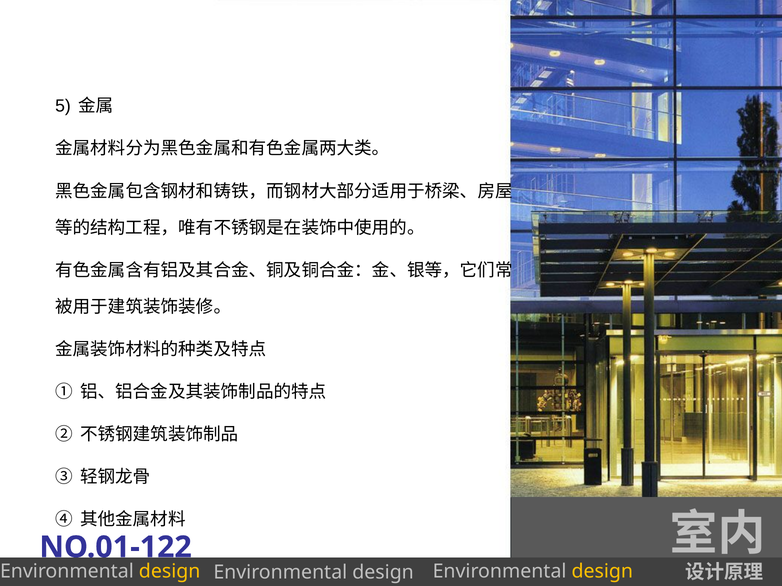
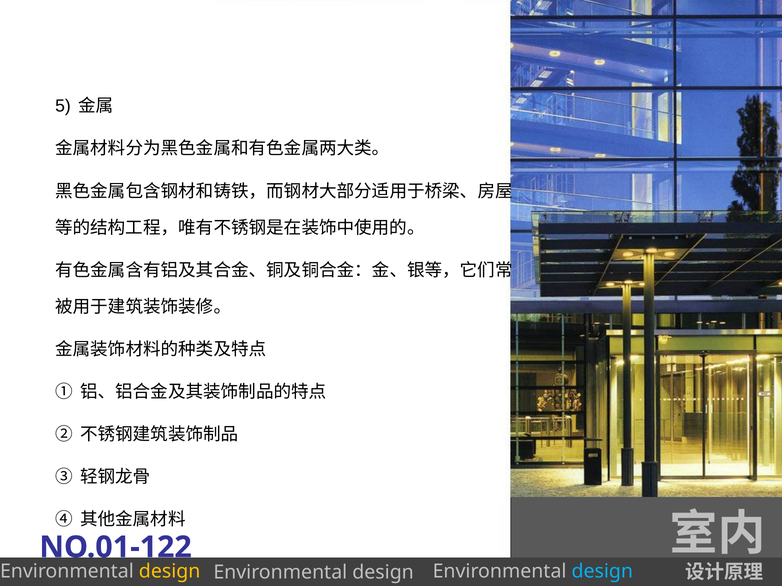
design at (602, 572) colour: yellow -> light blue
